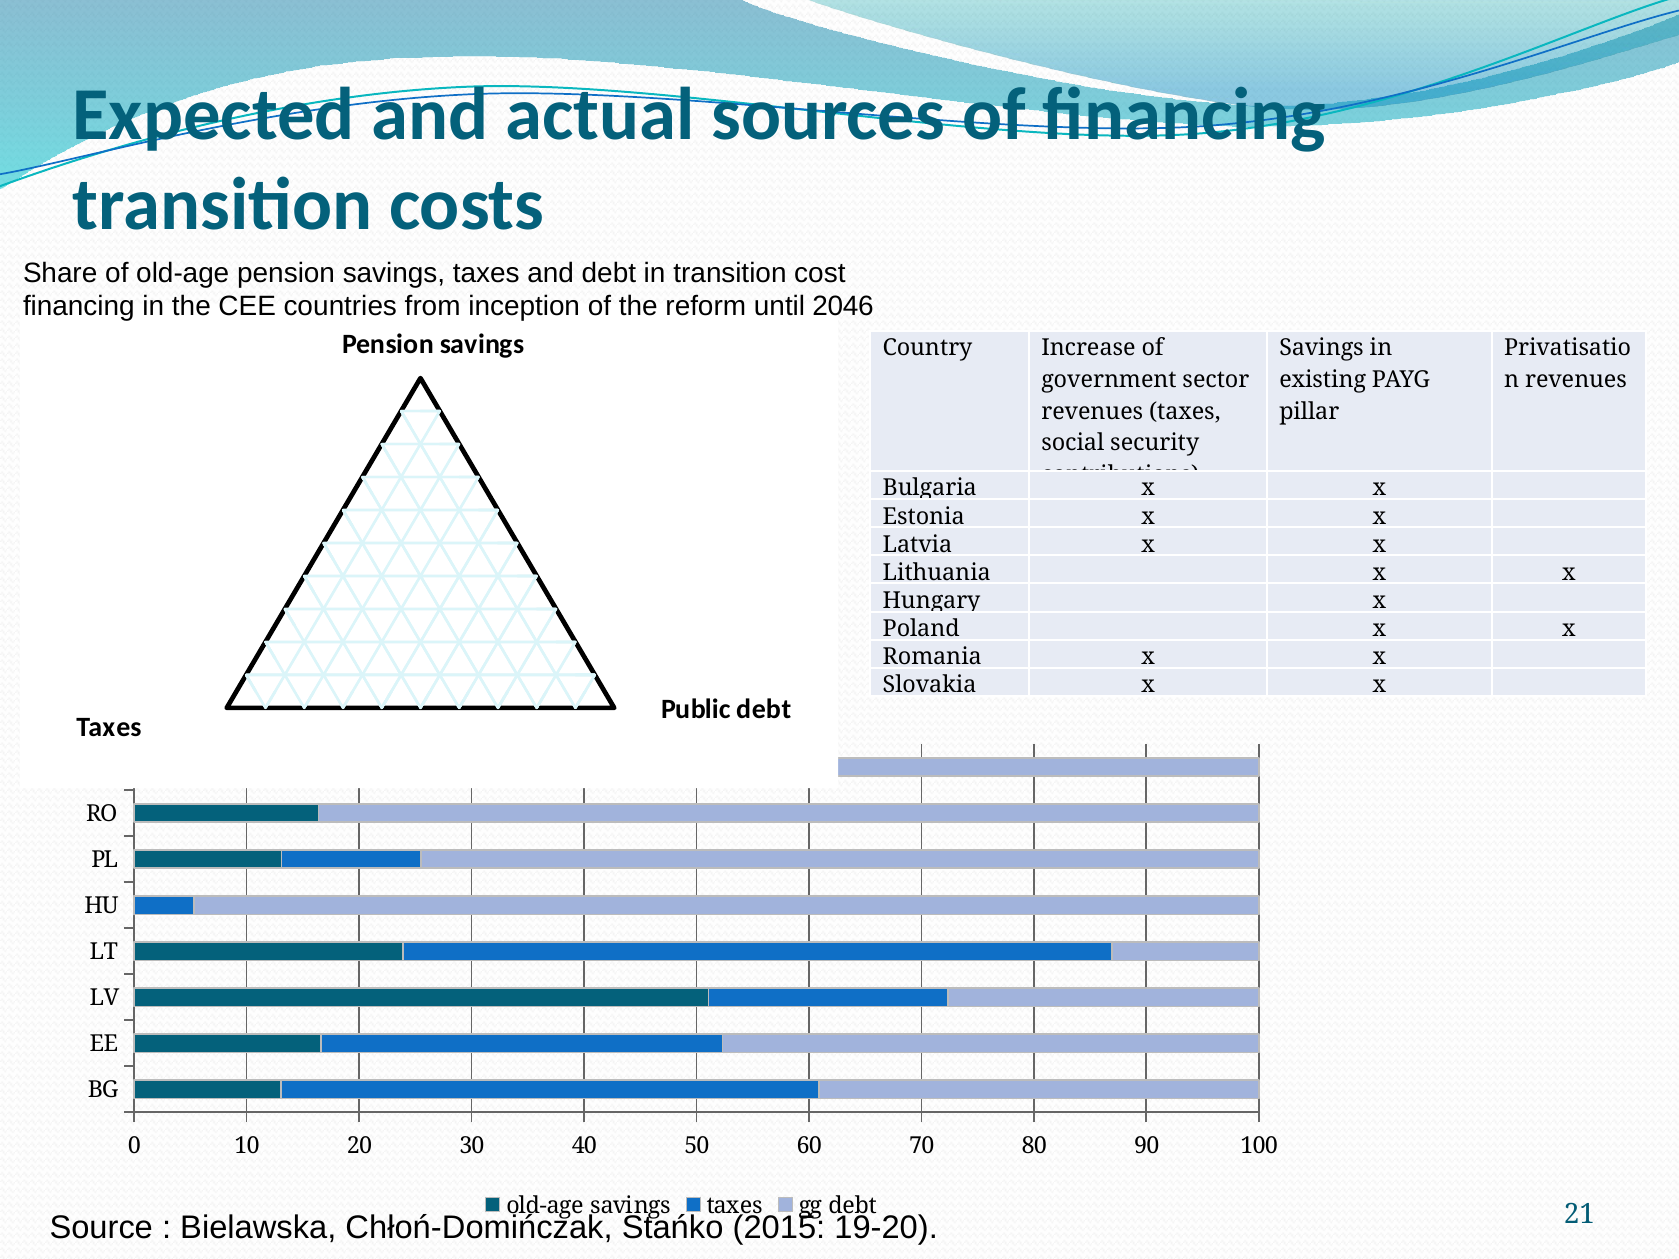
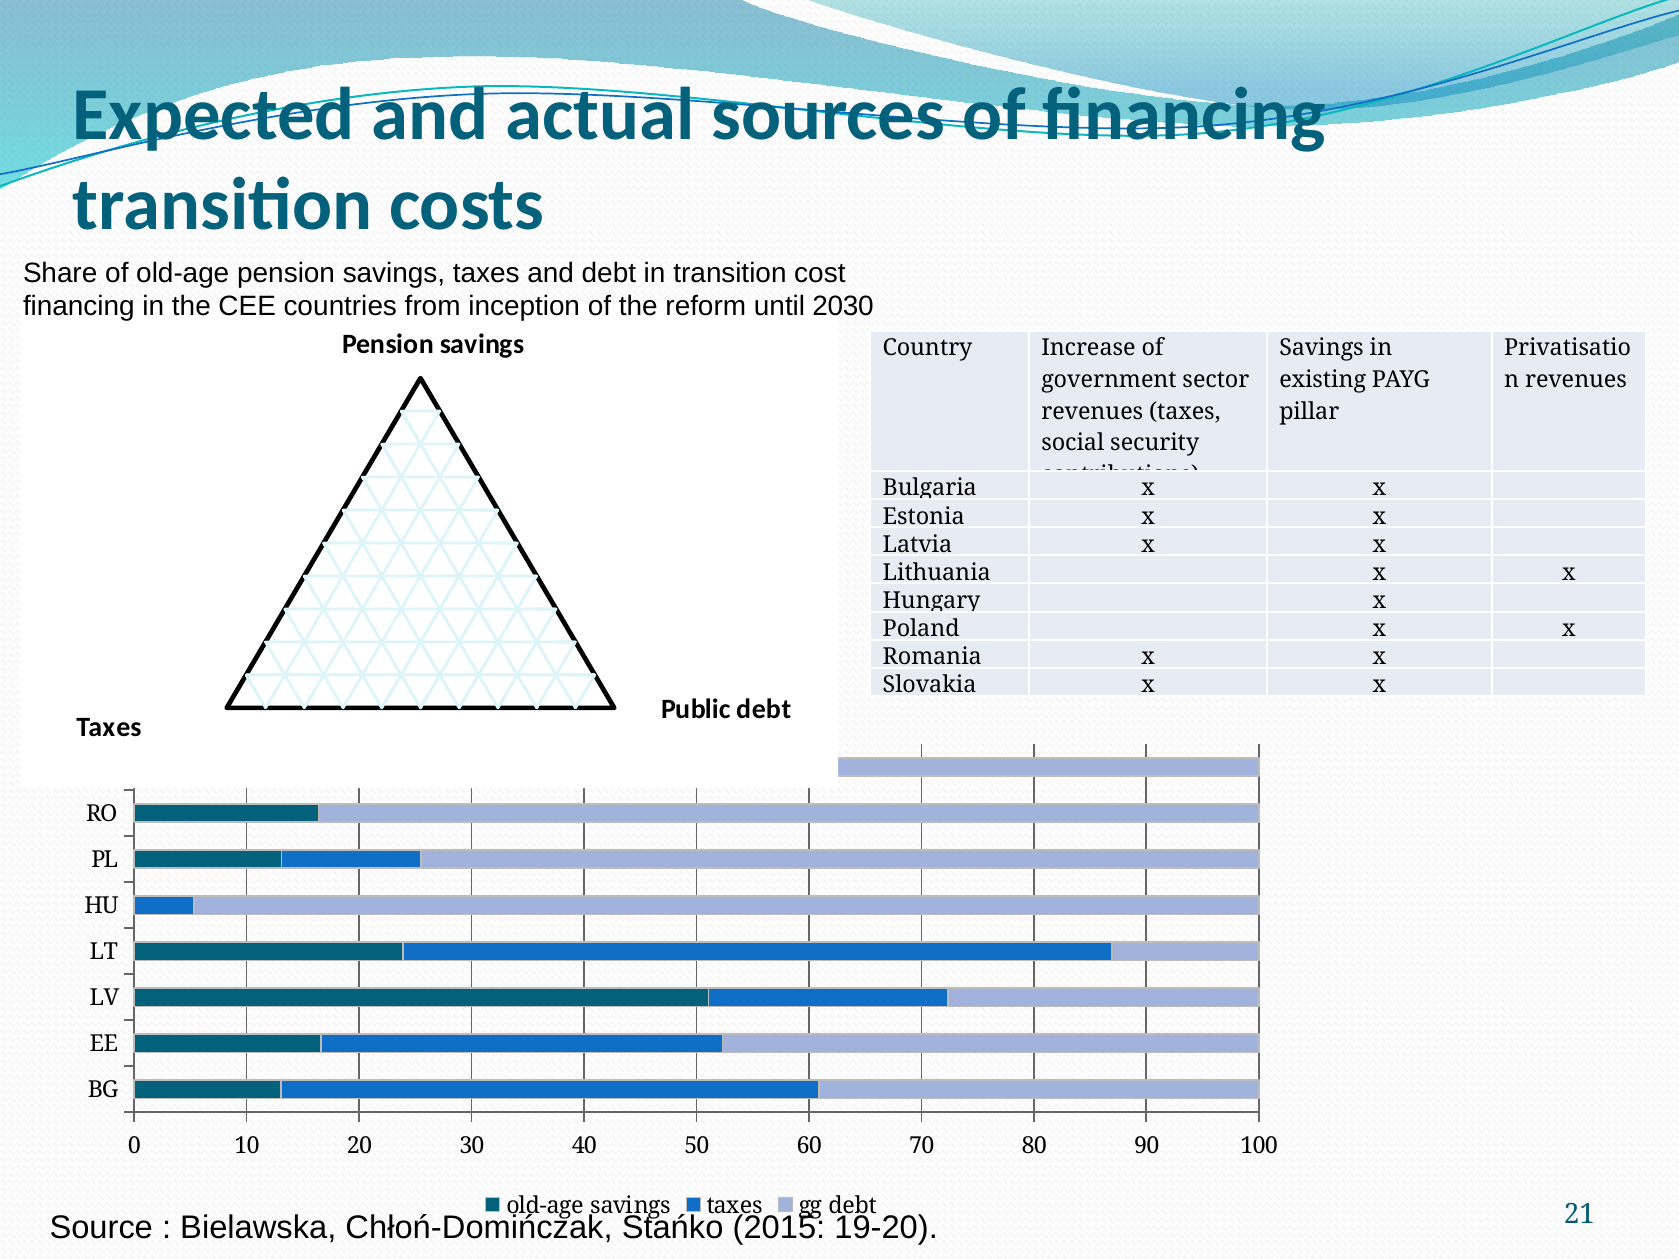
2046: 2046 -> 2030
